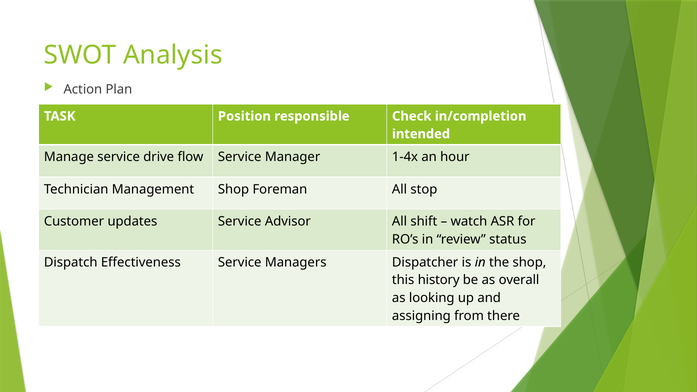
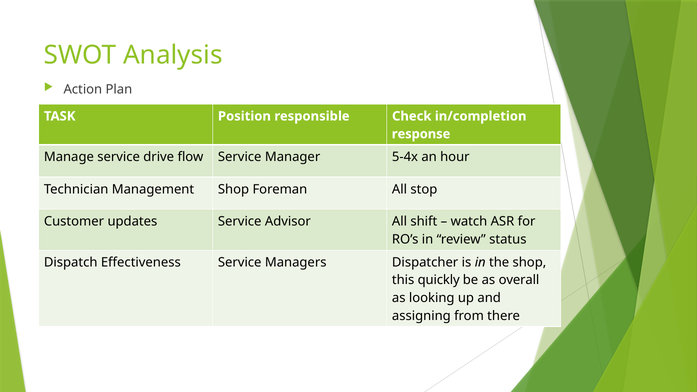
intended: intended -> response
1-4x: 1-4x -> 5-4x
history: history -> quickly
